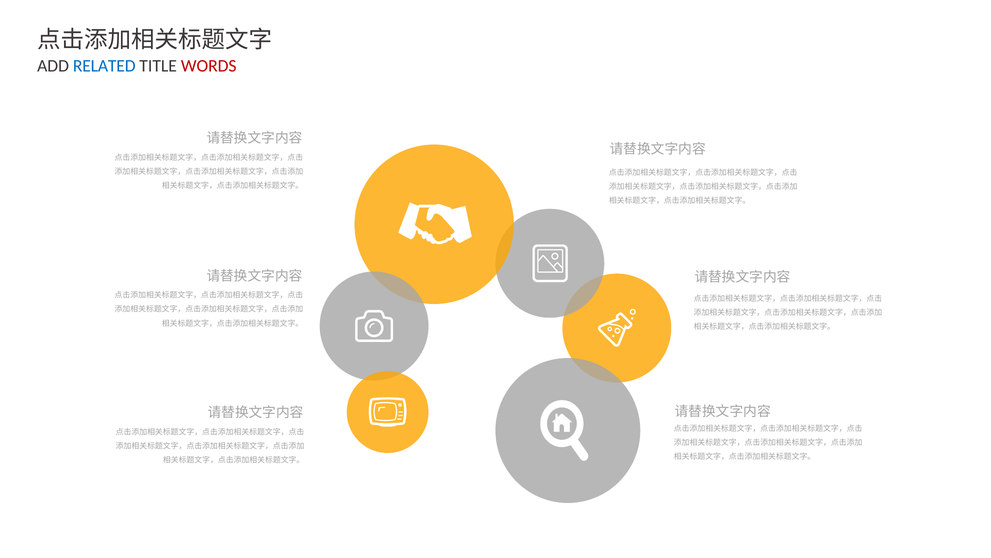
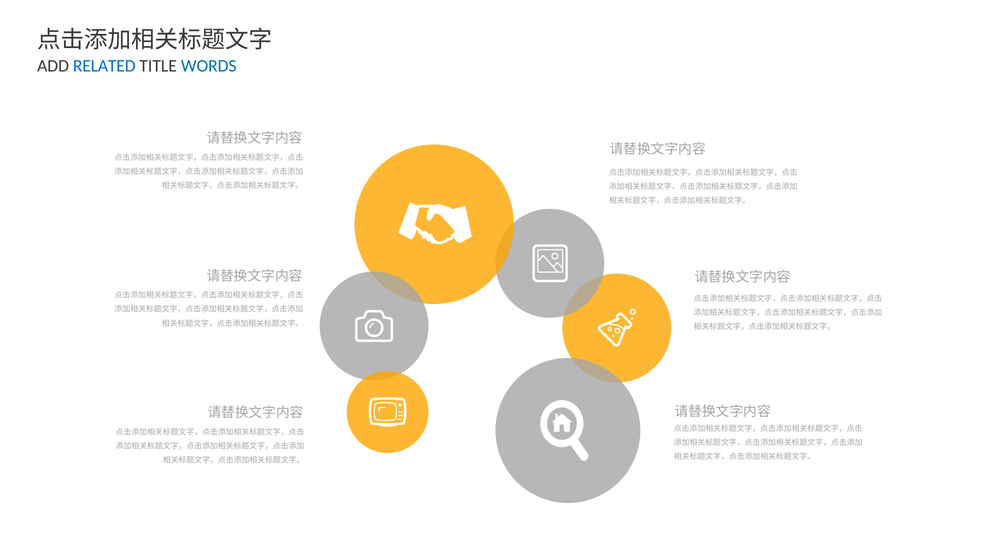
WORDS colour: red -> blue
